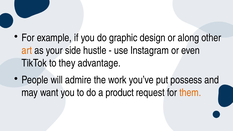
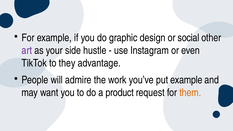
along: along -> social
art colour: orange -> purple
put possess: possess -> example
